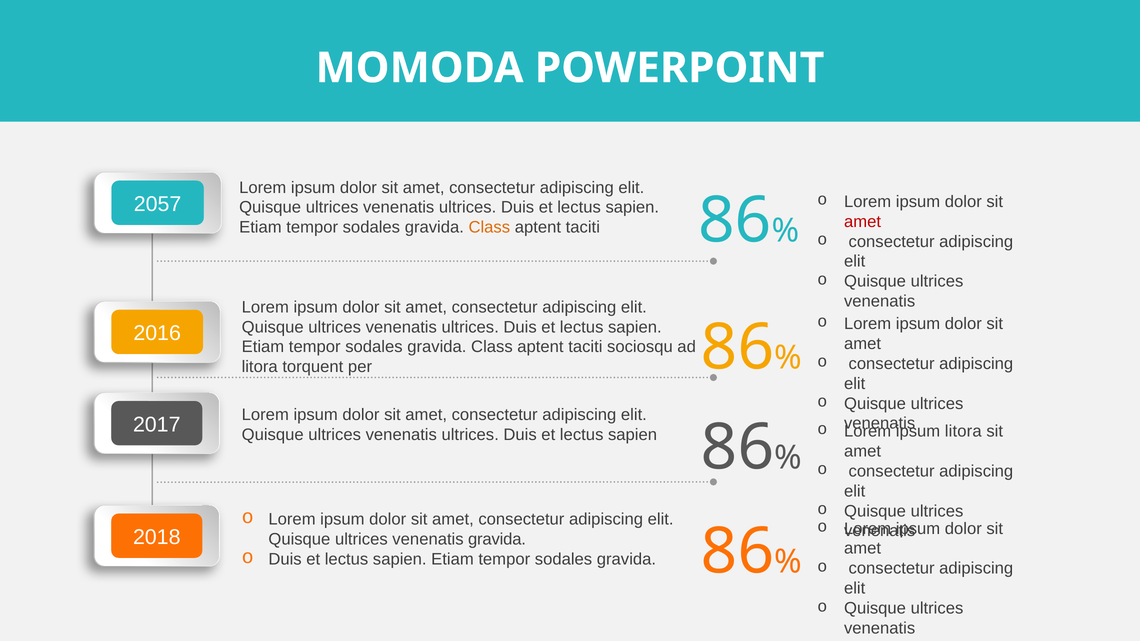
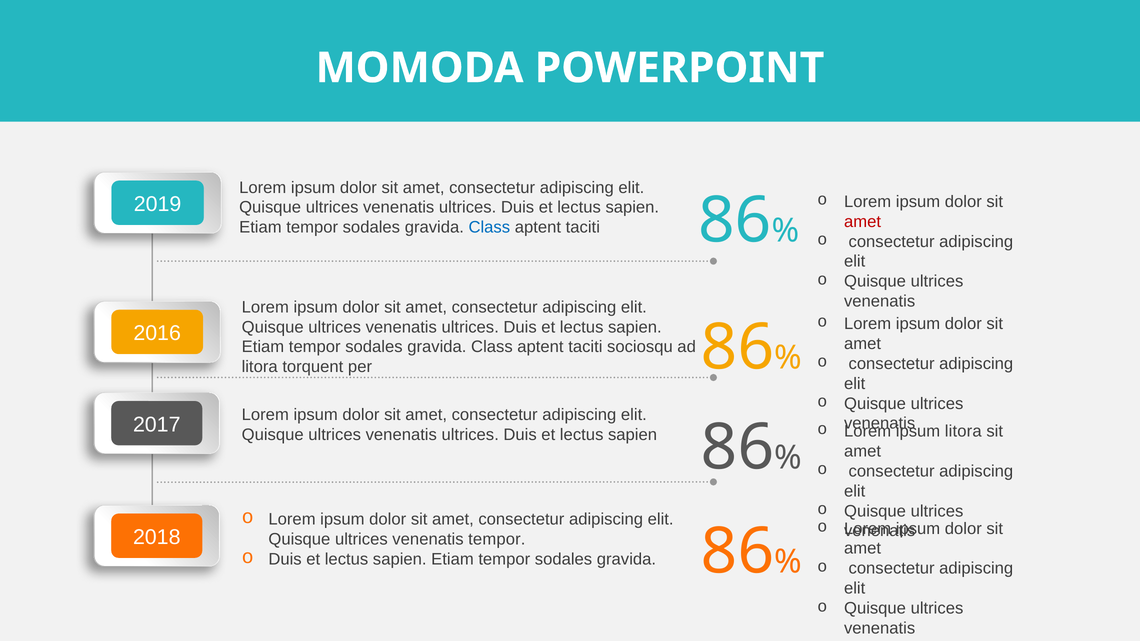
2057: 2057 -> 2019
Class at (489, 228) colour: orange -> blue
venenatis gravida: gravida -> tempor
